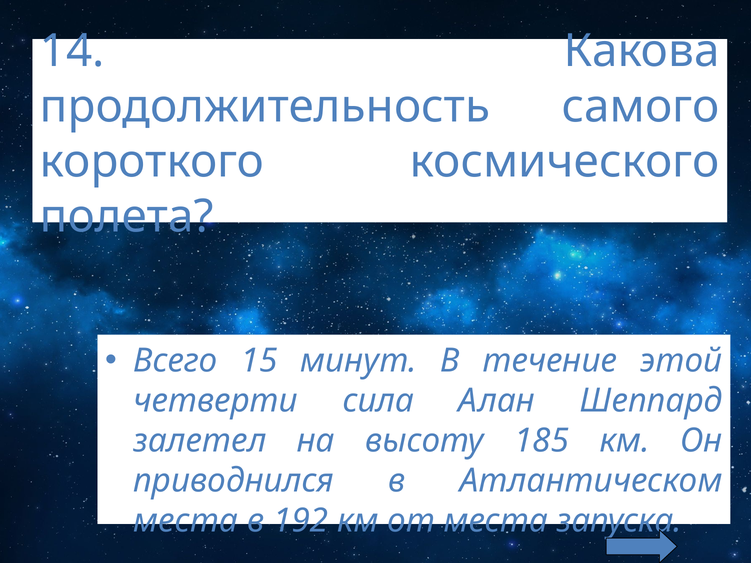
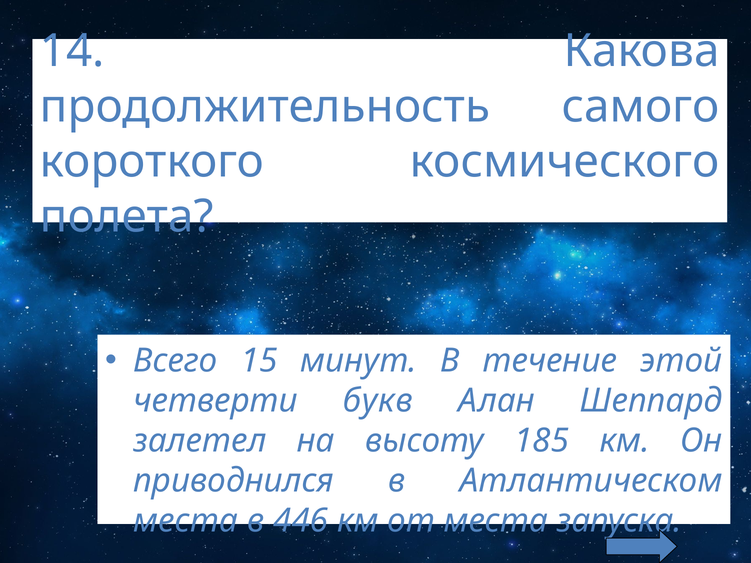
сила: сила -> букв
192: 192 -> 446
